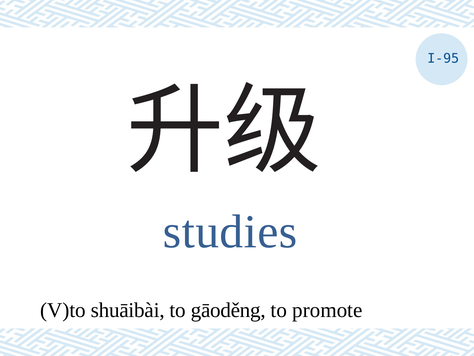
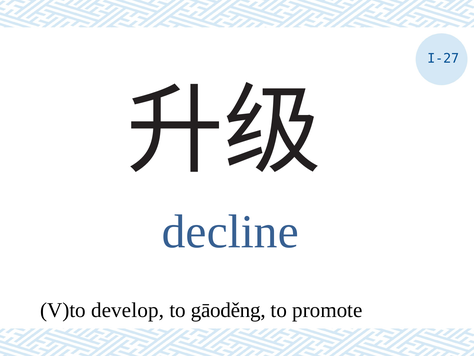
I-95: I-95 -> I-27
studies: studies -> decline
shuāibài: shuāibài -> develop
